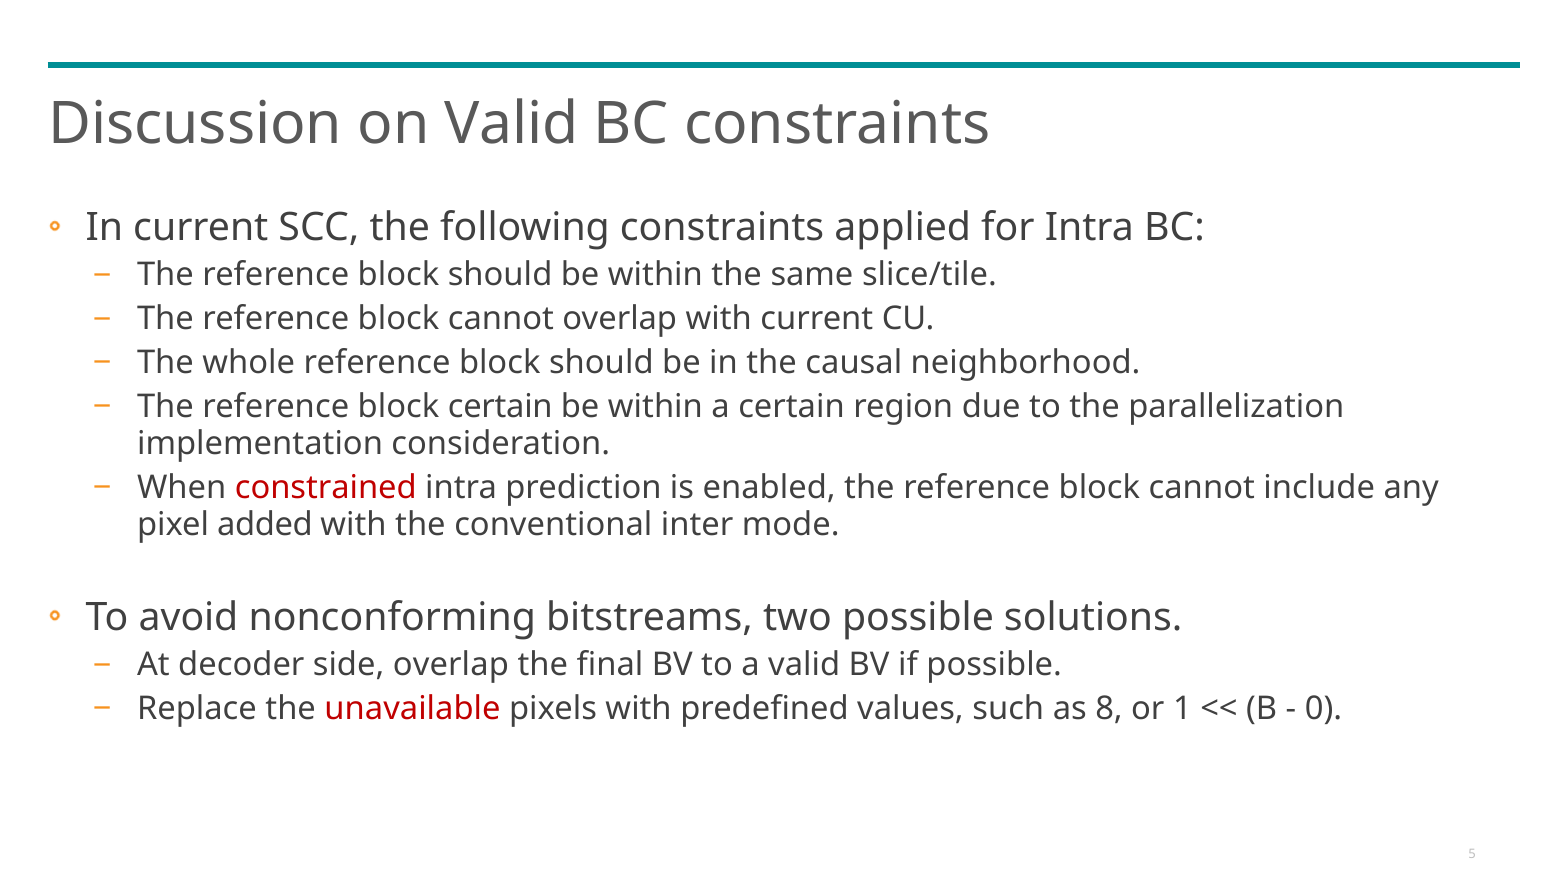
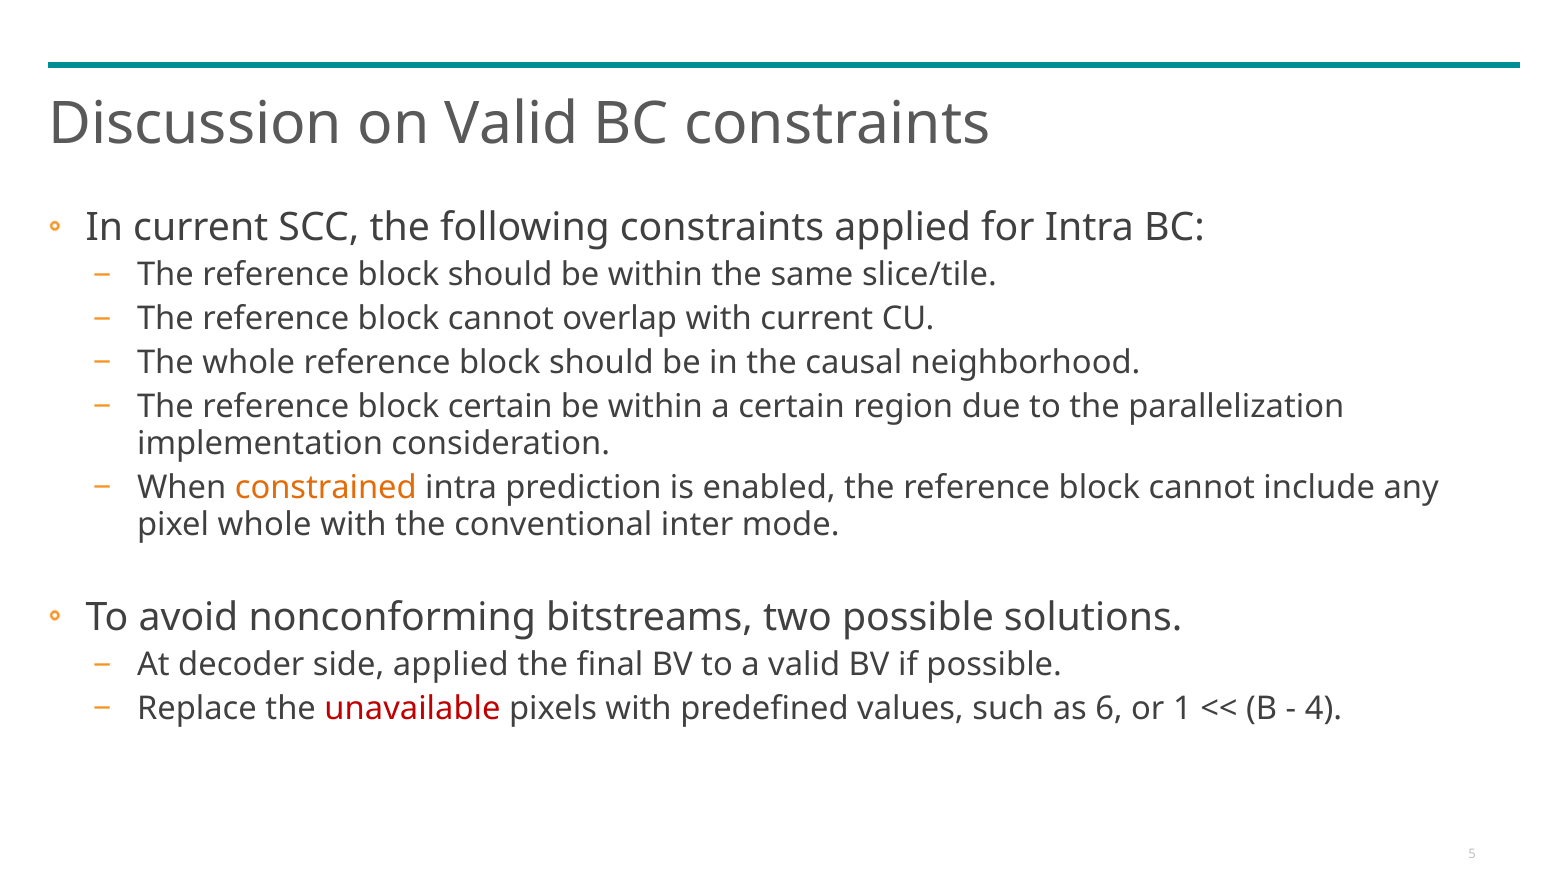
constrained colour: red -> orange
pixel added: added -> whole
side overlap: overlap -> applied
8: 8 -> 6
0: 0 -> 4
